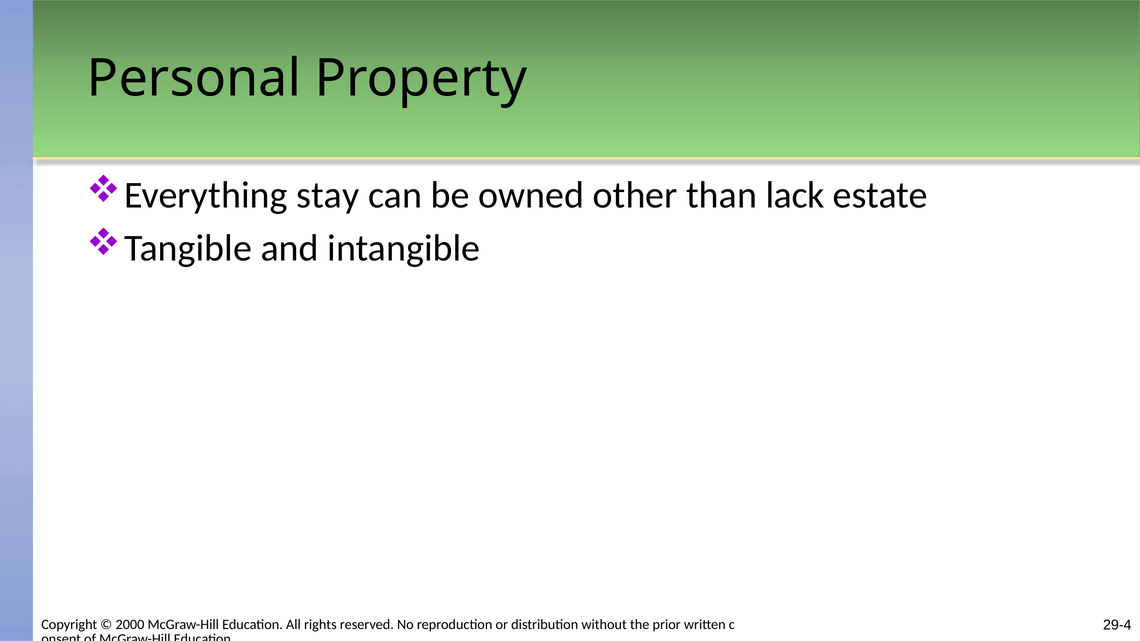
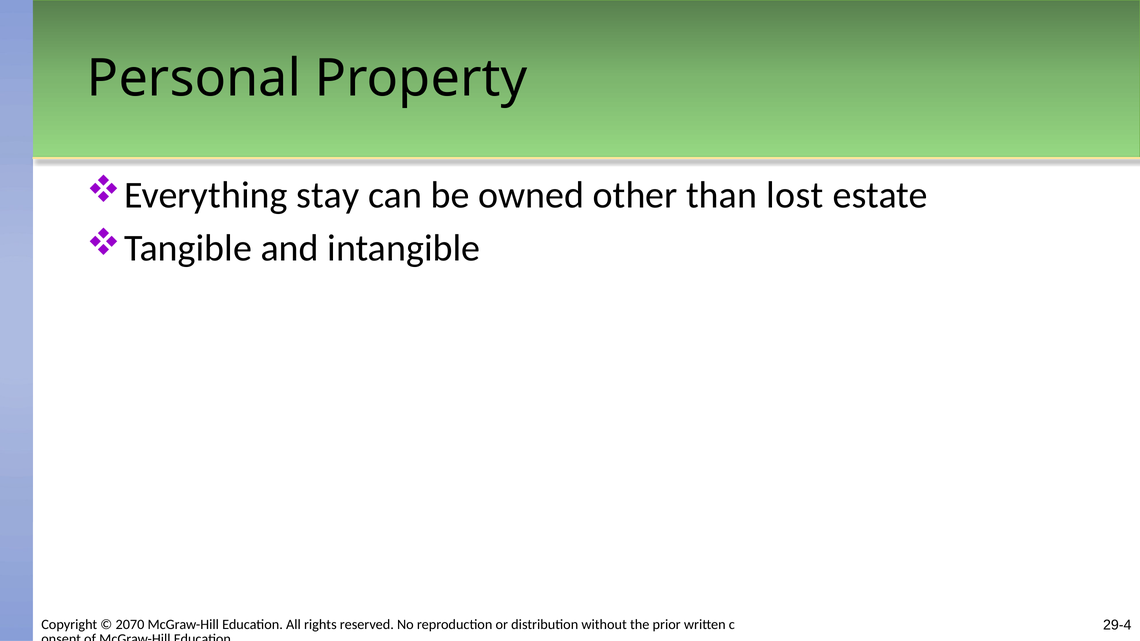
lack: lack -> lost
2000: 2000 -> 2070
